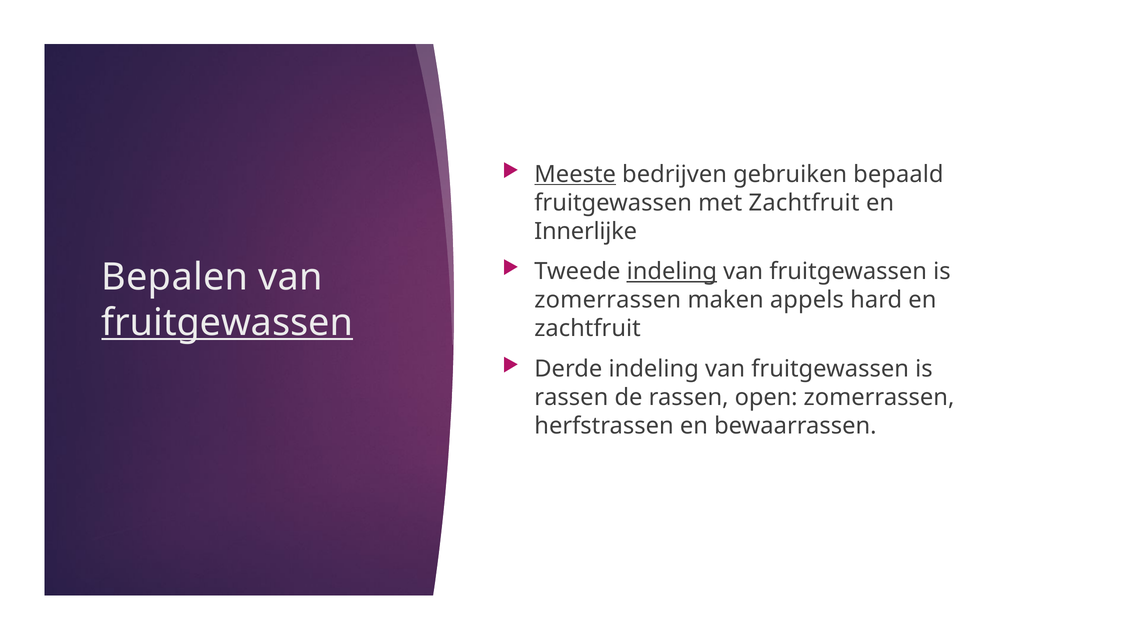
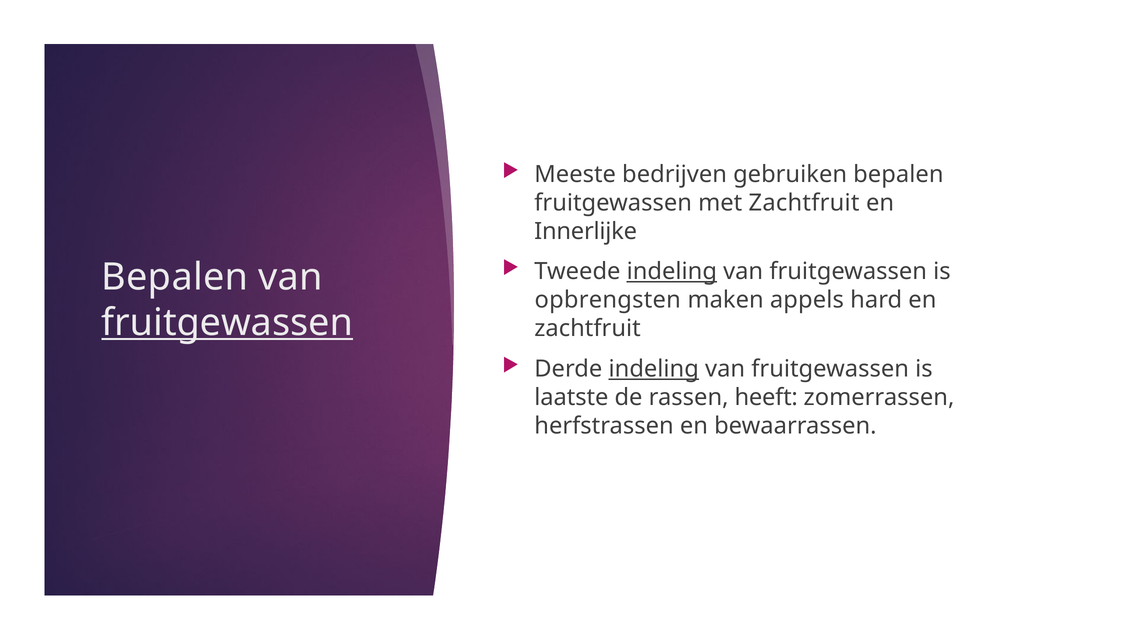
Meeste underline: present -> none
gebruiken bepaald: bepaald -> bepalen
zomerrassen at (608, 300): zomerrassen -> opbrengsten
indeling at (654, 369) underline: none -> present
rassen at (571, 398): rassen -> laatste
open: open -> heeft
